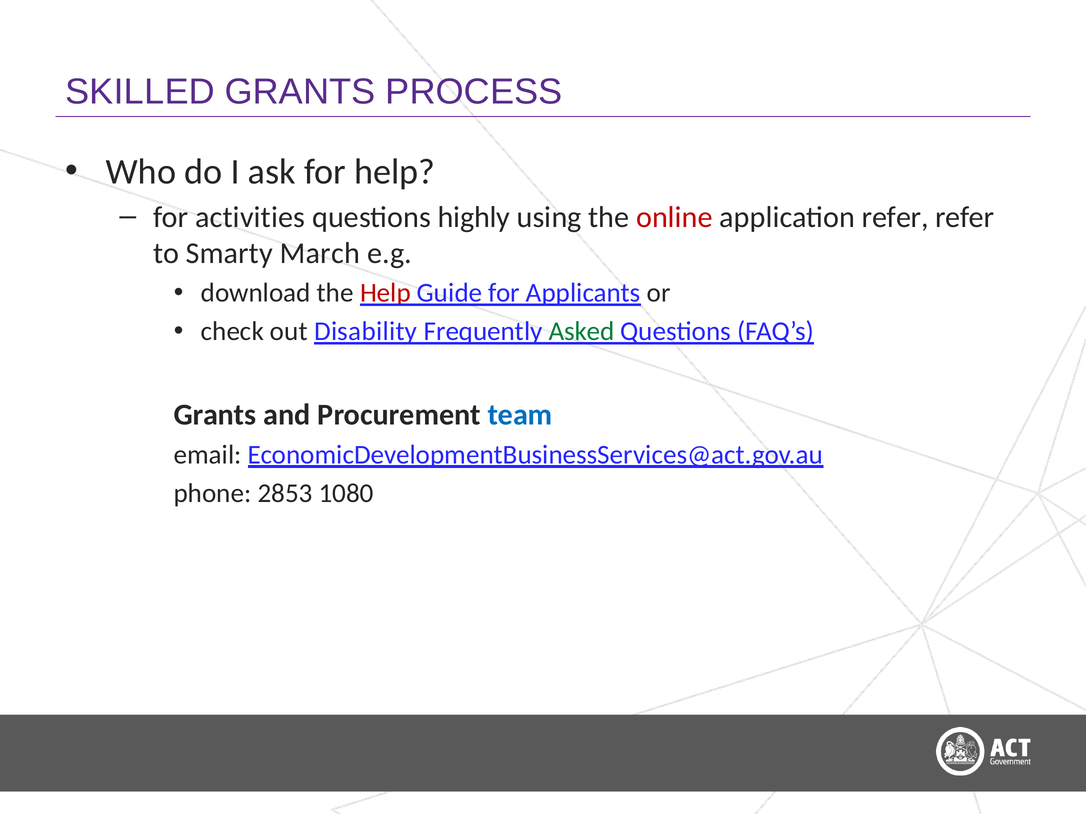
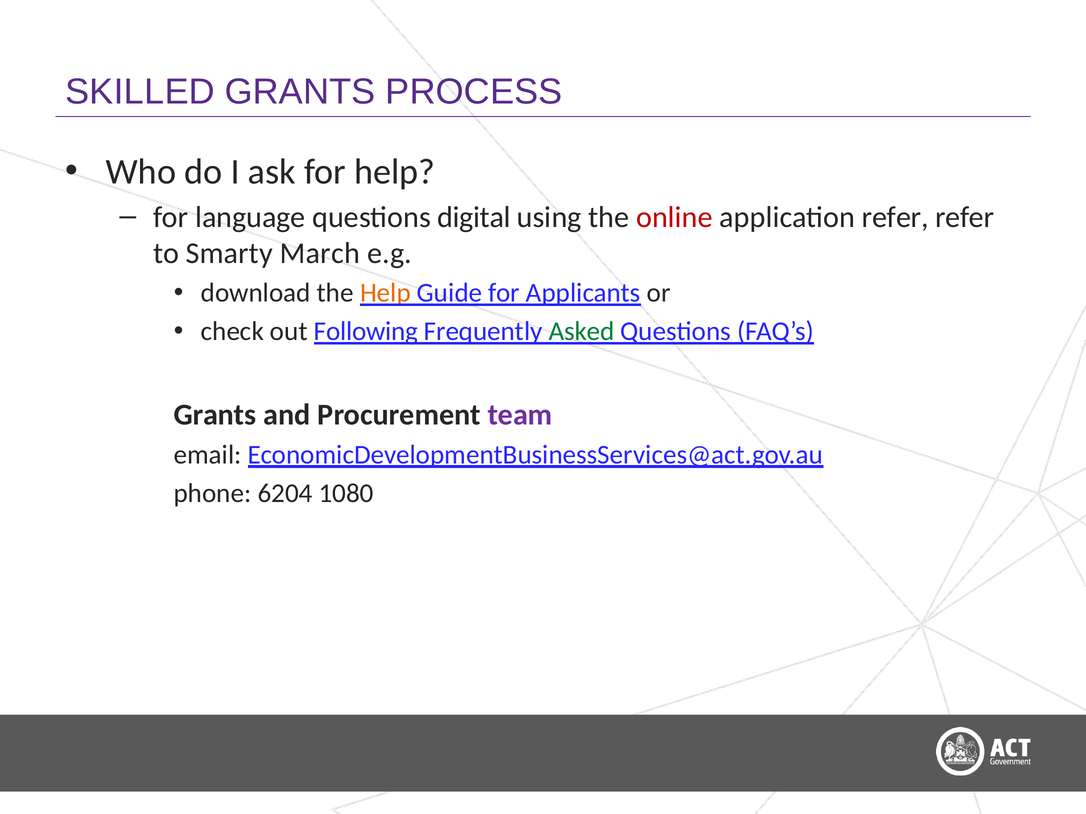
activities: activities -> language
highly: highly -> digital
Help at (385, 293) colour: red -> orange
Disability: Disability -> Following
team colour: blue -> purple
2853: 2853 -> 6204
